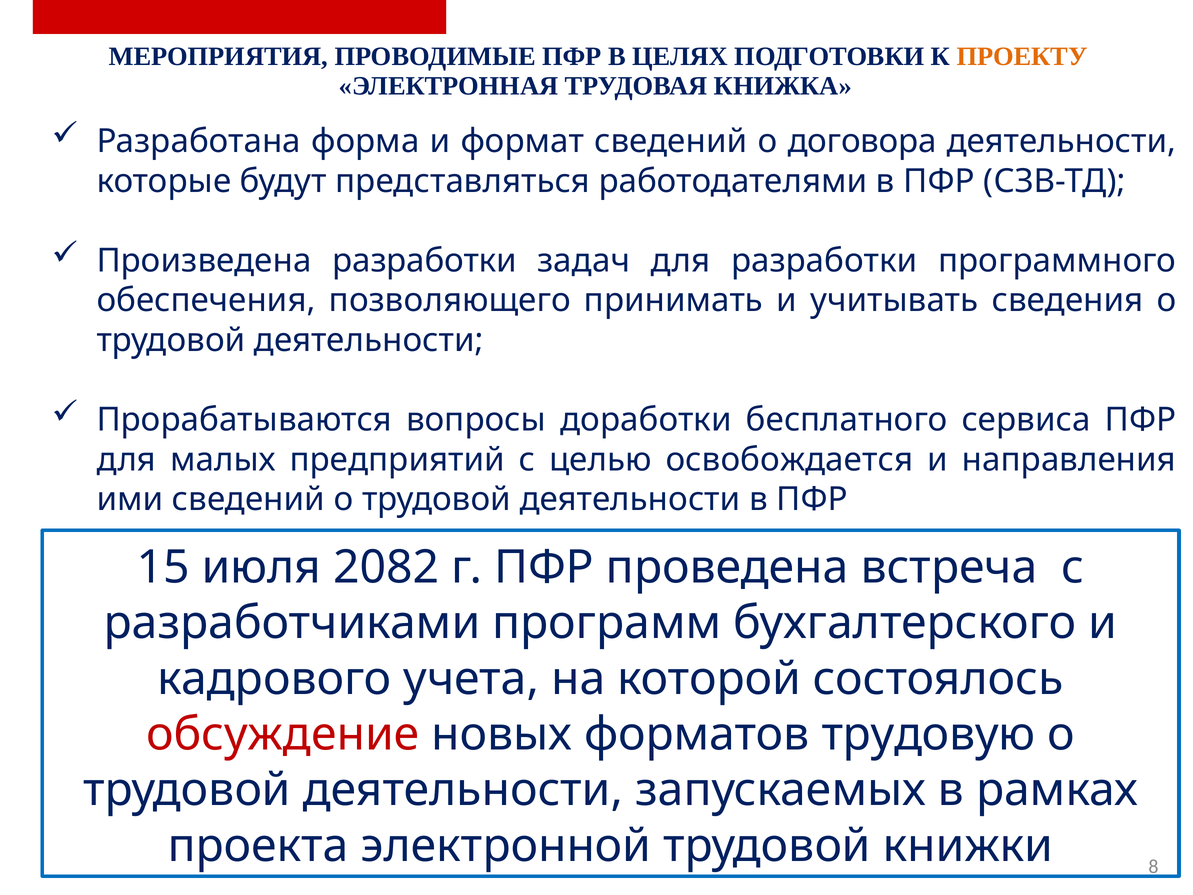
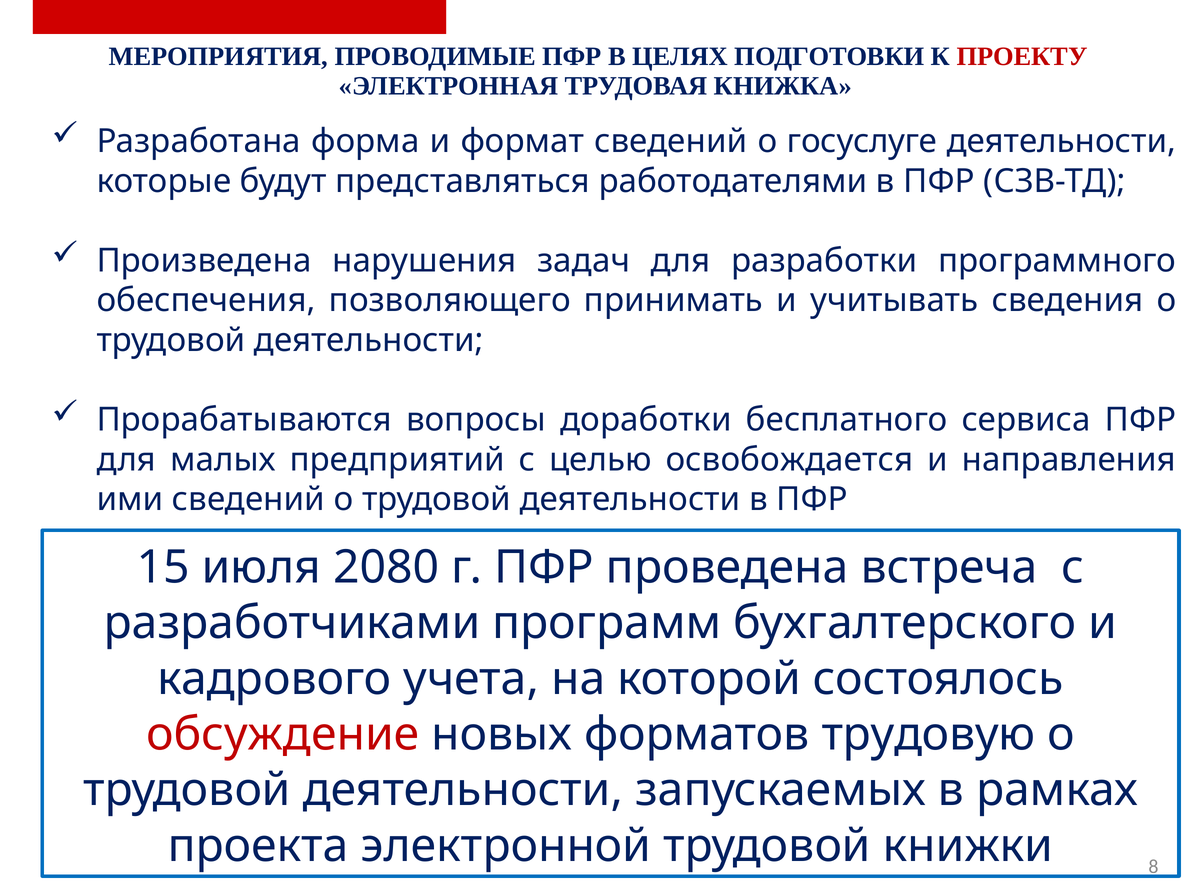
ПРОЕКТУ colour: orange -> red
договора: договора -> госуслуге
Произведена разработки: разработки -> нарушения
2082: 2082 -> 2080
